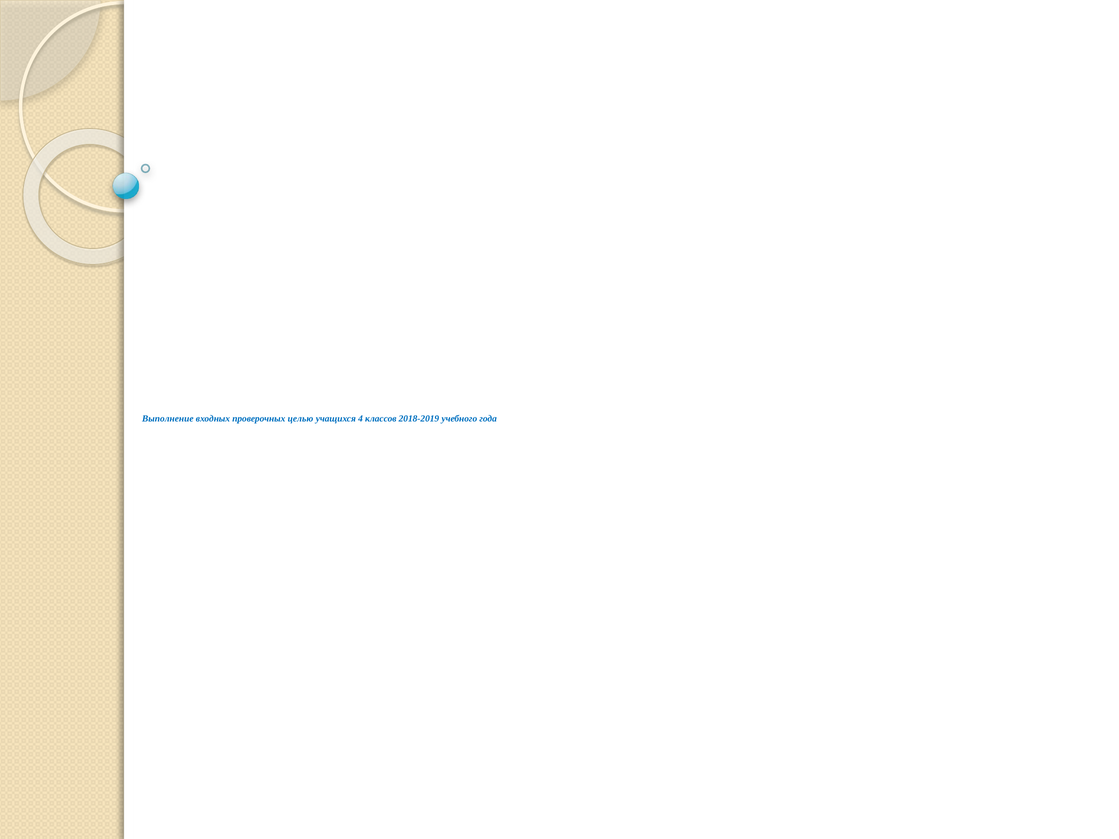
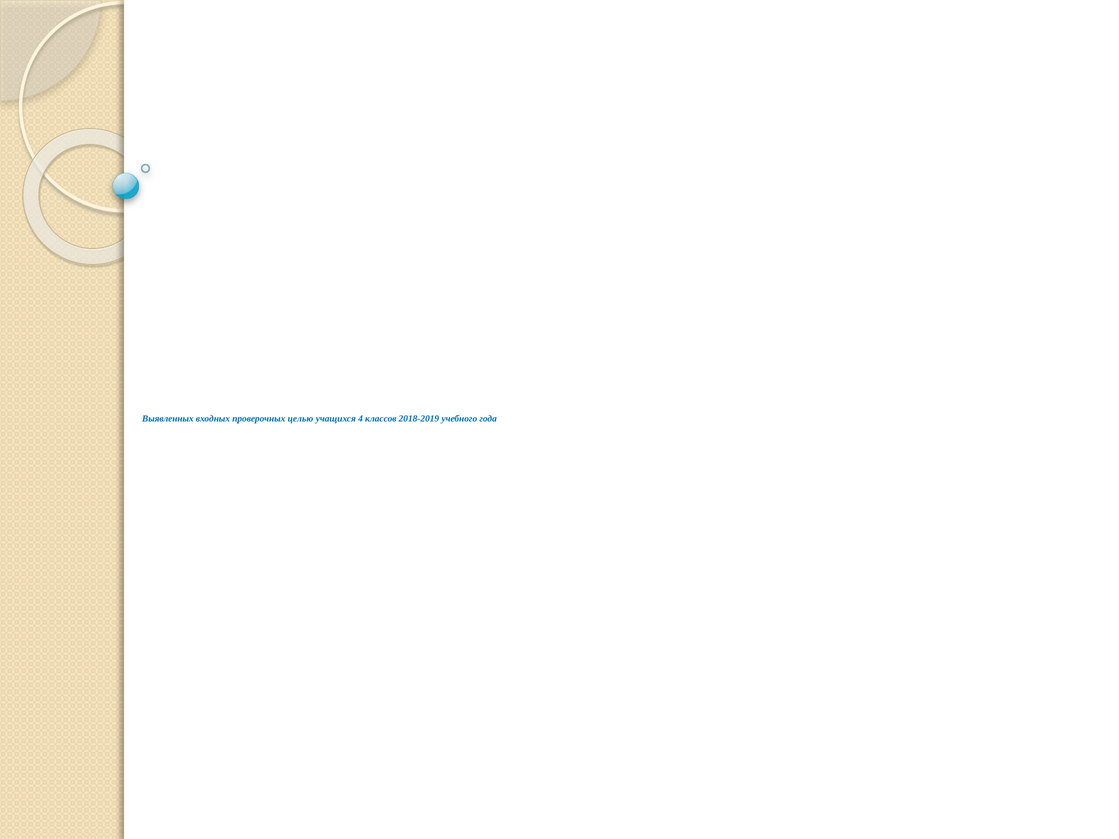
Выполнение: Выполнение -> Выявленных
